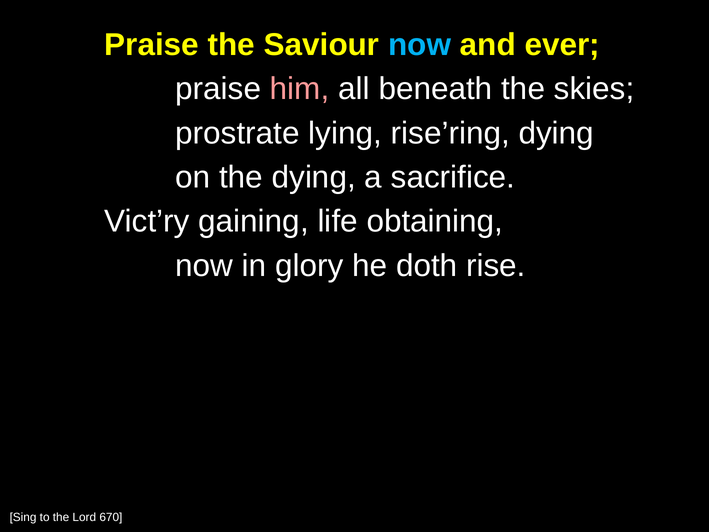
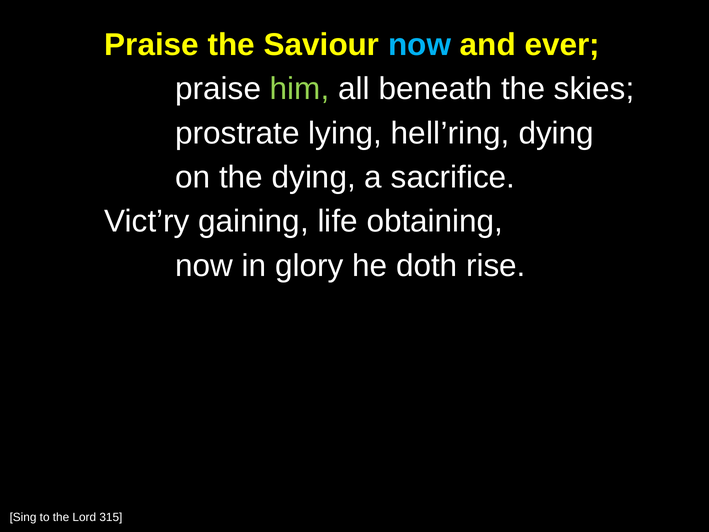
him colour: pink -> light green
rise’ring: rise’ring -> hell’ring
670: 670 -> 315
